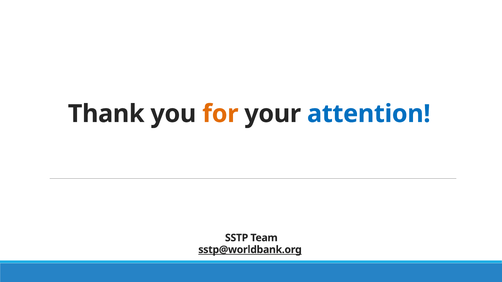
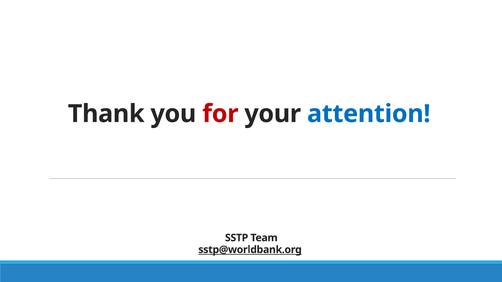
for colour: orange -> red
